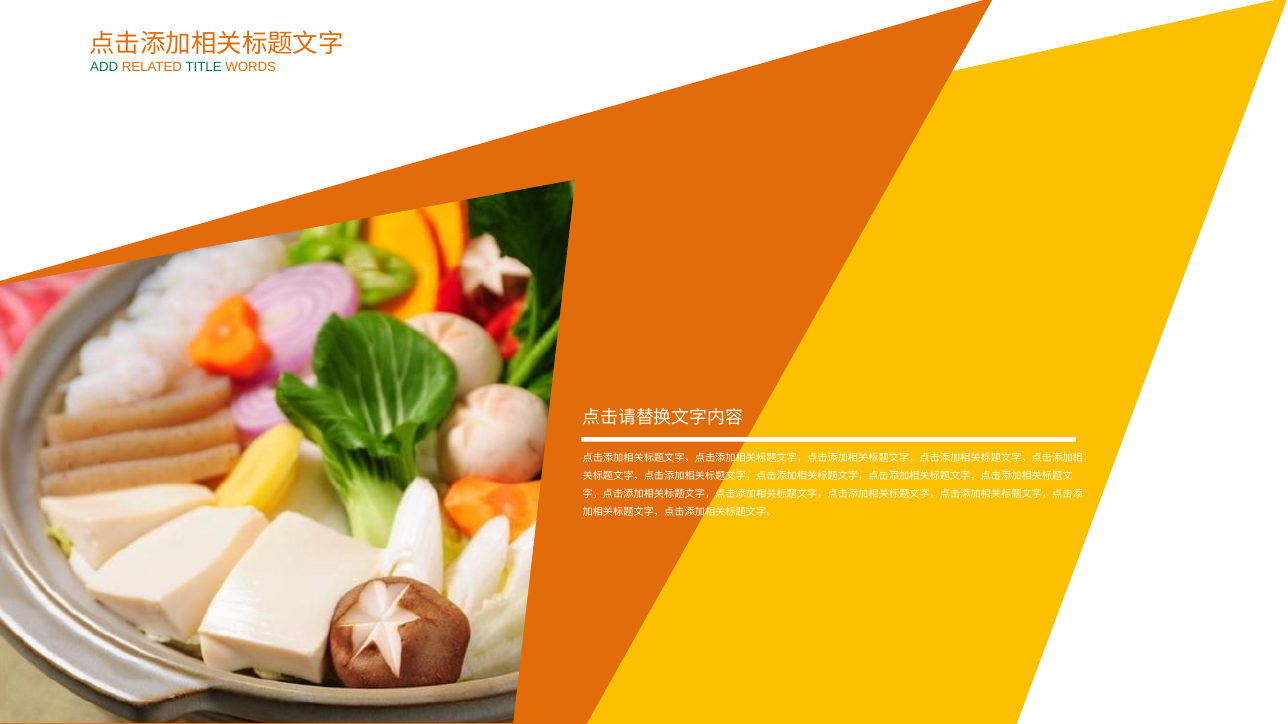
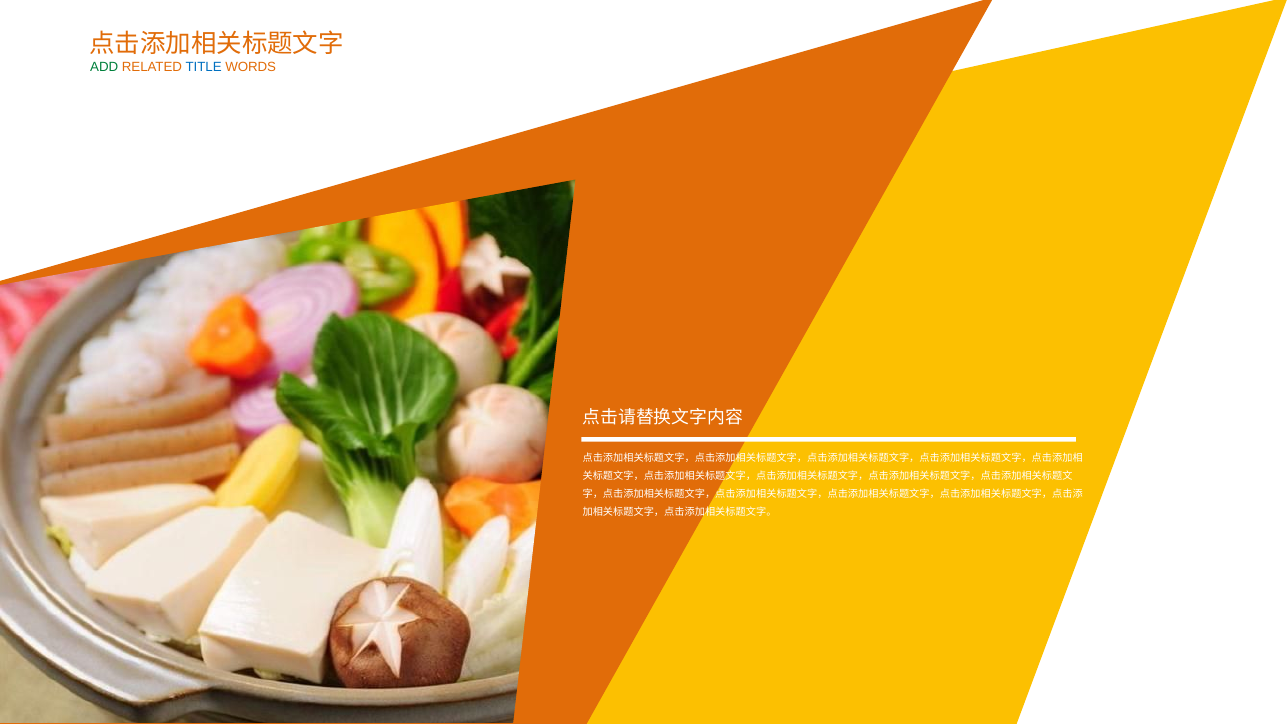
TITLE colour: green -> blue
